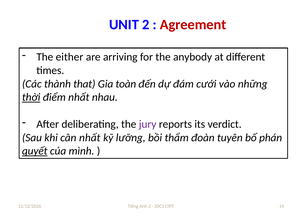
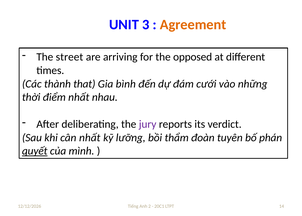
UNIT 2: 2 -> 3
Agreement colour: red -> orange
either: either -> street
anybody: anybody -> opposed
toàn: toàn -> bình
thời underline: present -> none
